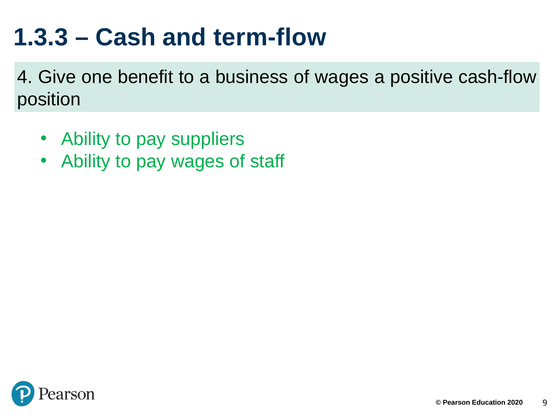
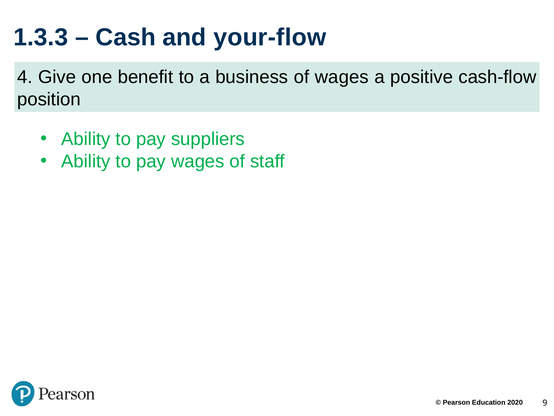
term-flow: term-flow -> your-flow
